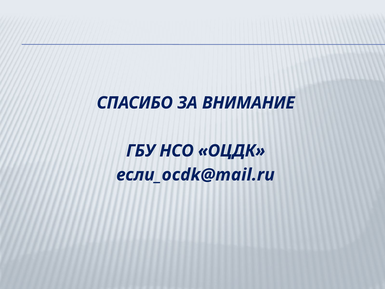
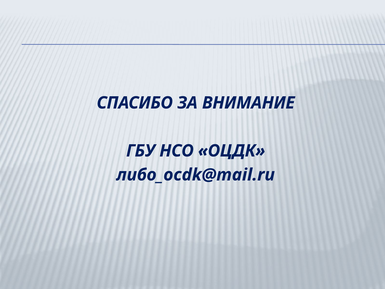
если_ocdk@mail.ru: если_ocdk@mail.ru -> либо_ocdk@mail.ru
